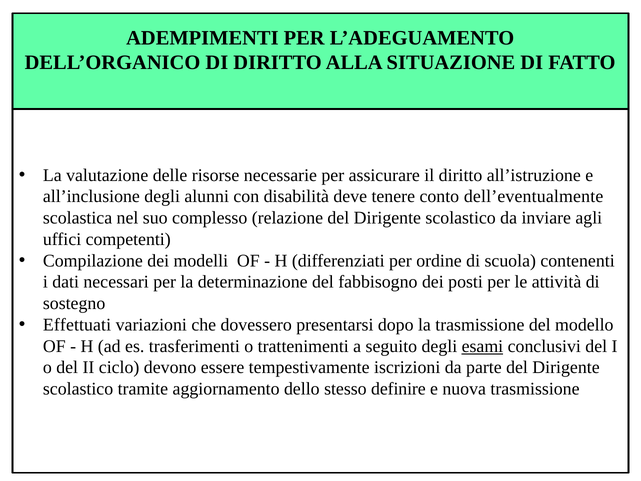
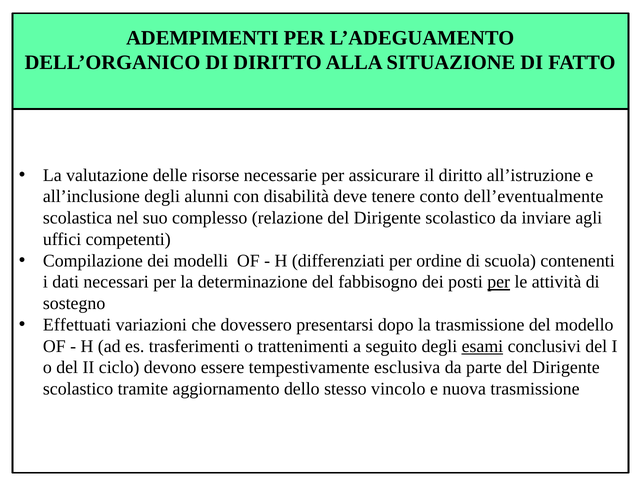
per at (499, 282) underline: none -> present
iscrizioni: iscrizioni -> esclusiva
definire: definire -> vincolo
